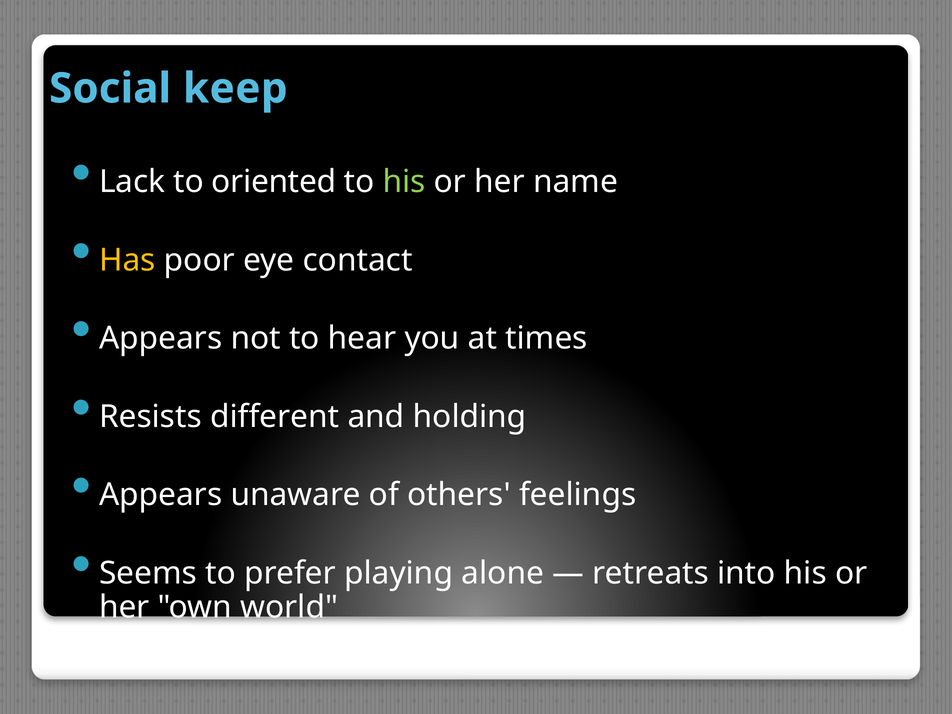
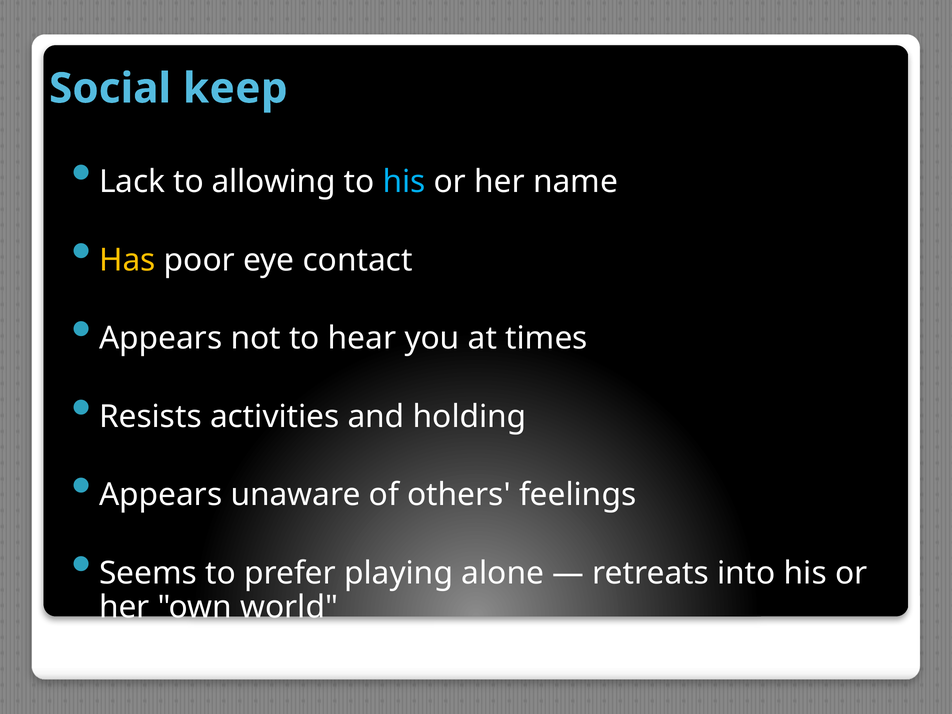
oriented: oriented -> allowing
his at (404, 182) colour: light green -> light blue
different: different -> activities
